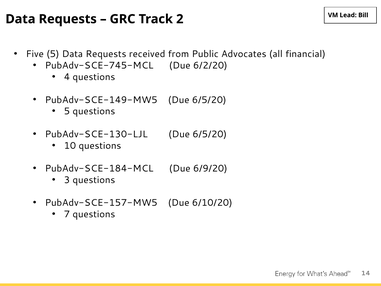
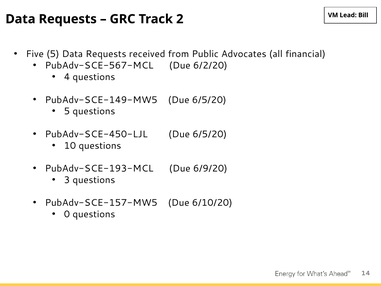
PubAdv-SCE-745-MCL: PubAdv-SCE-745-MCL -> PubAdv-SCE-567-MCL
PubAdv-SCE-130-LJL: PubAdv-SCE-130-LJL -> PubAdv-SCE-450-LJL
PubAdv-SCE-184-MCL: PubAdv-SCE-184-MCL -> PubAdv-SCE-193-MCL
7: 7 -> 0
